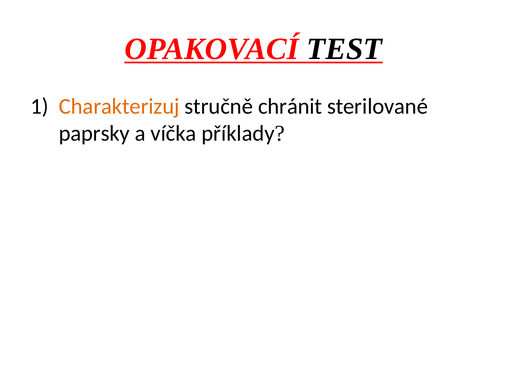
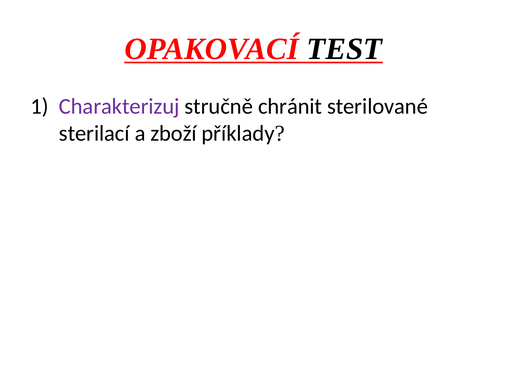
Charakterizuj colour: orange -> purple
paprsky: paprsky -> sterilací
víčka: víčka -> zboží
